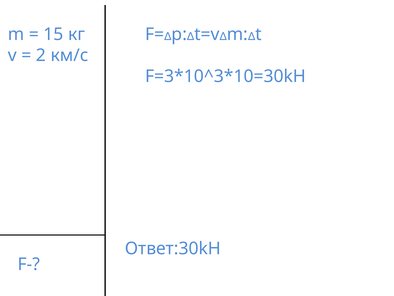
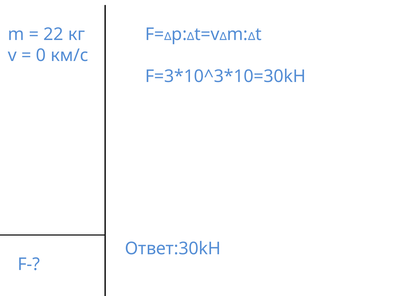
15: 15 -> 22
2: 2 -> 0
